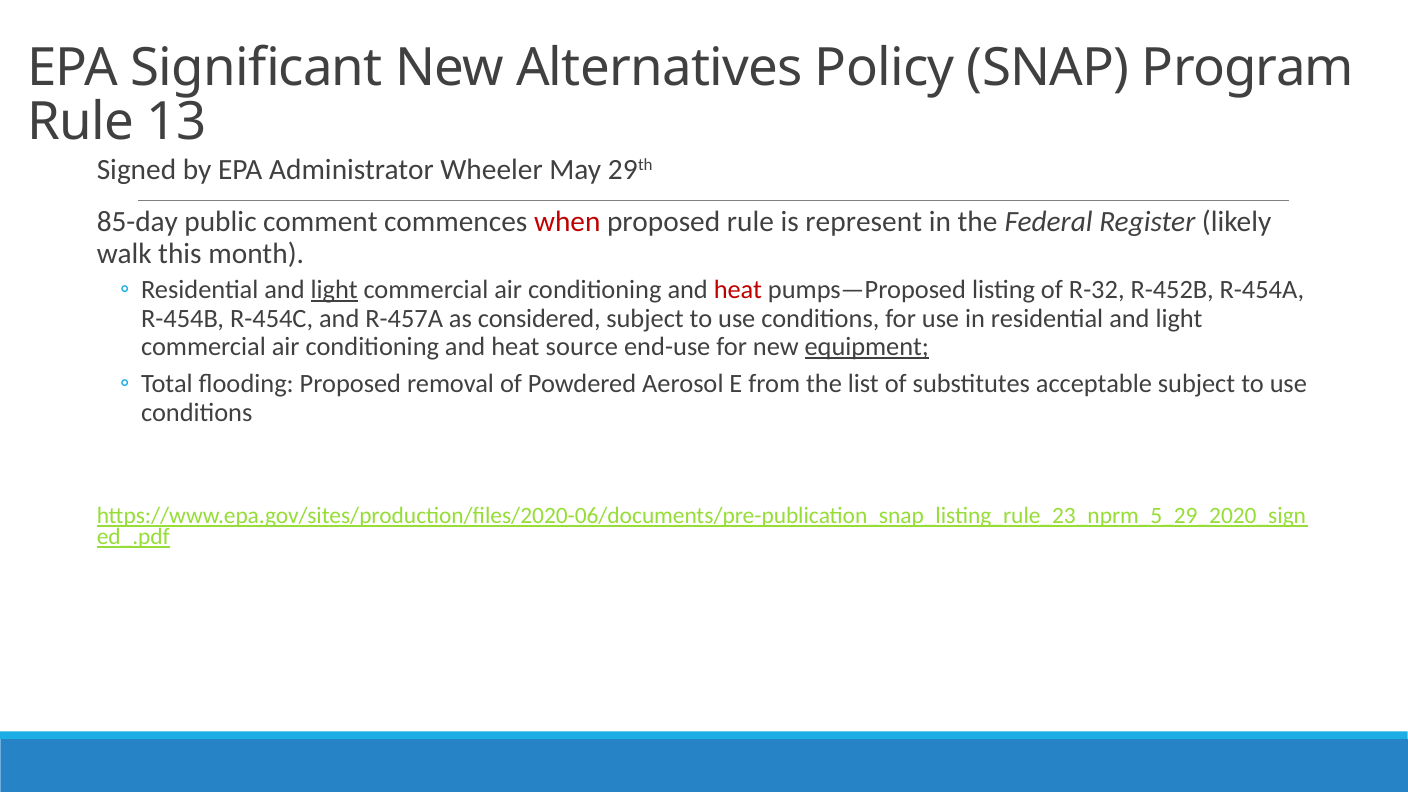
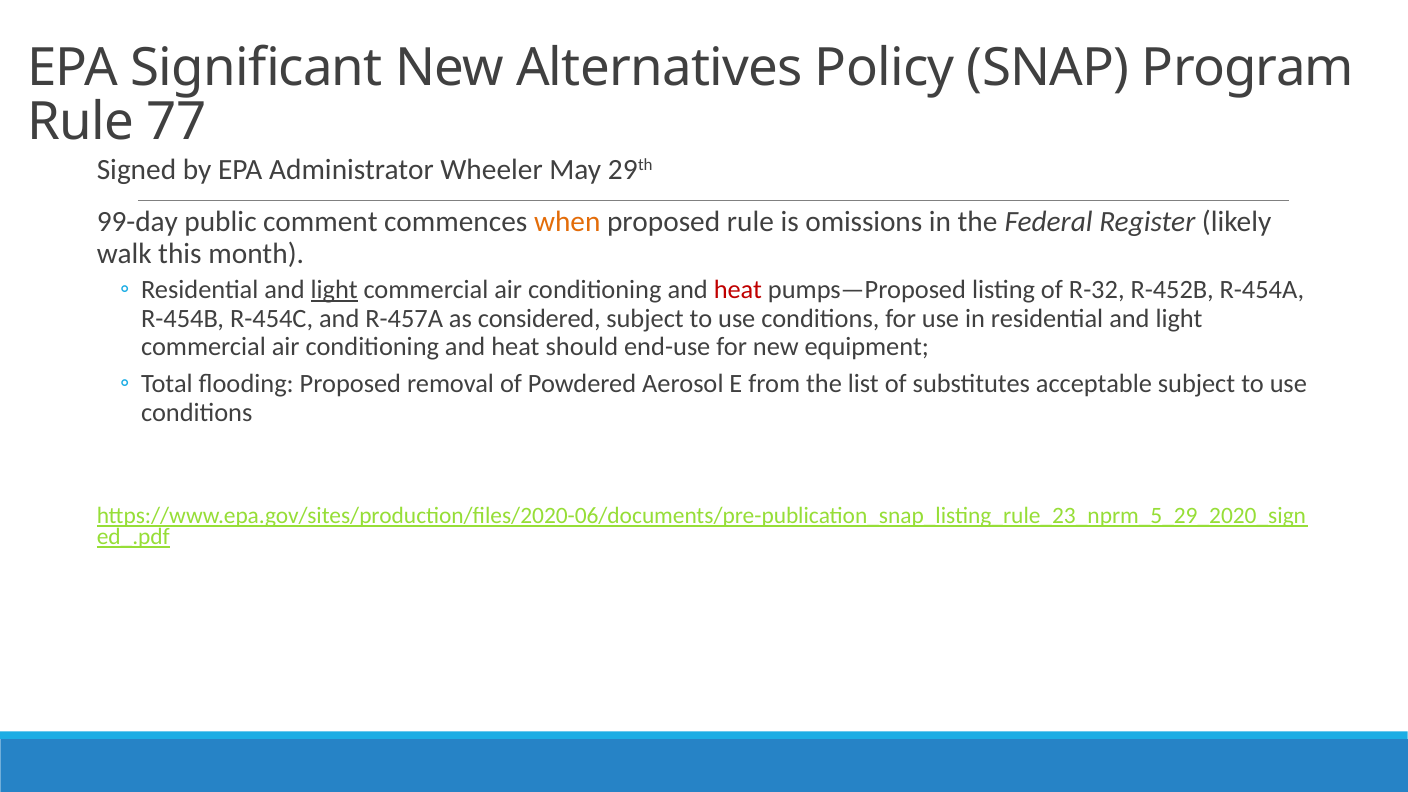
13: 13 -> 77
85-day: 85-day -> 99-day
when colour: red -> orange
represent: represent -> omissions
source: source -> should
equipment underline: present -> none
